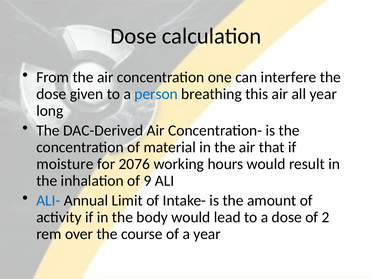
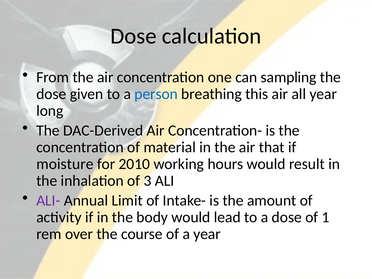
interfere: interfere -> sampling
2076: 2076 -> 2010
9: 9 -> 3
ALI- colour: blue -> purple
2: 2 -> 1
